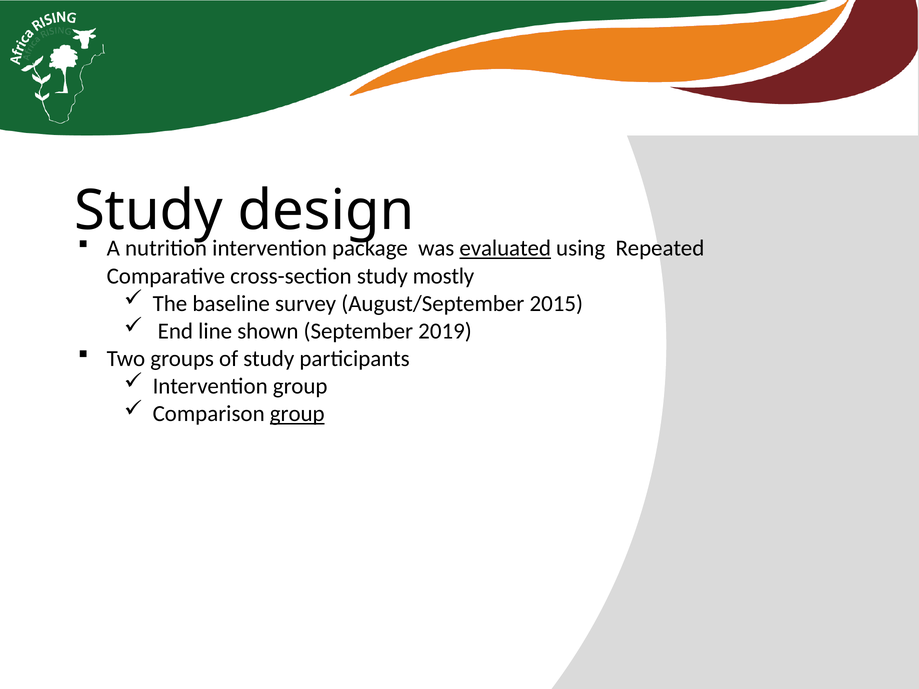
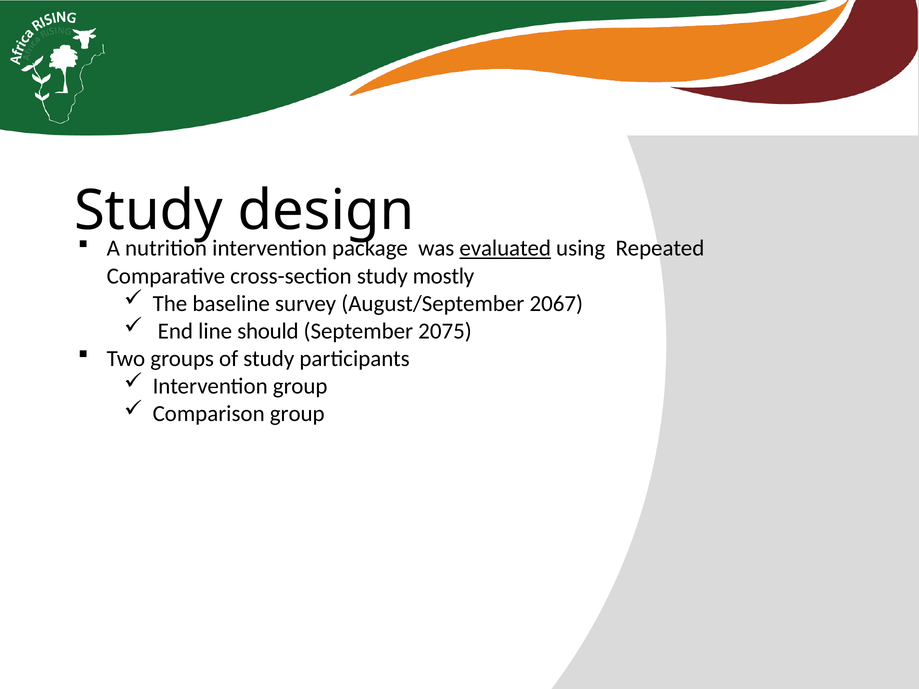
2015: 2015 -> 2067
shown: shown -> should
2019: 2019 -> 2075
group at (297, 414) underline: present -> none
